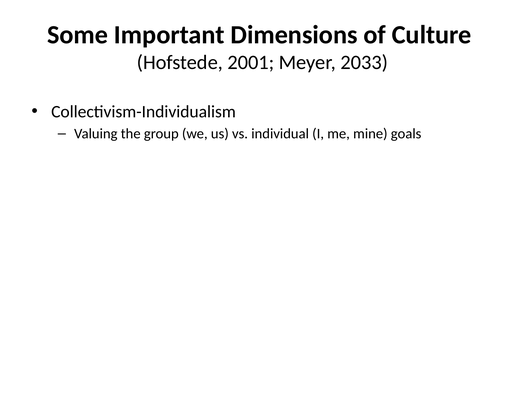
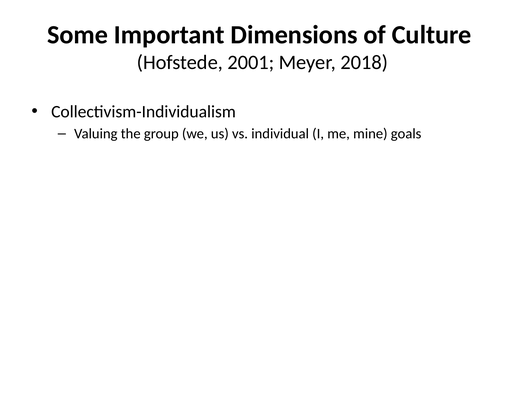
2033: 2033 -> 2018
